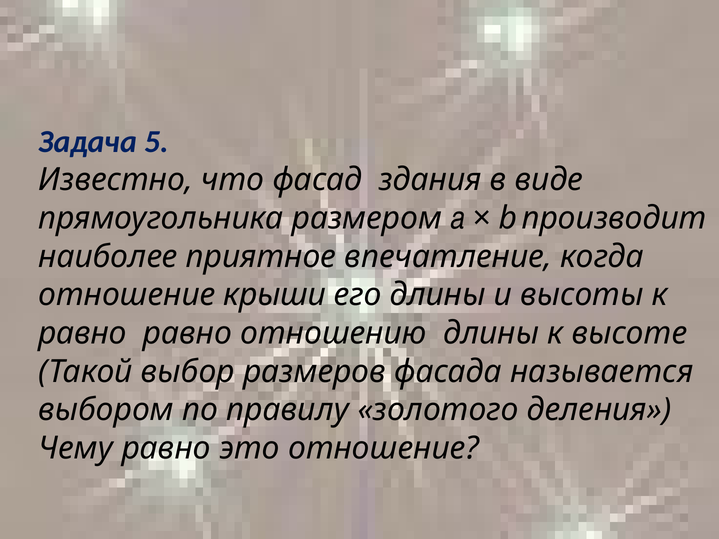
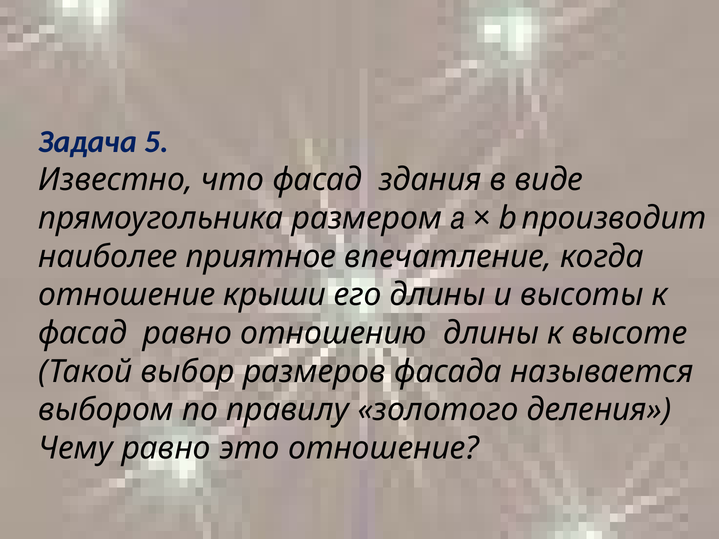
равно at (82, 333): равно -> фасад
